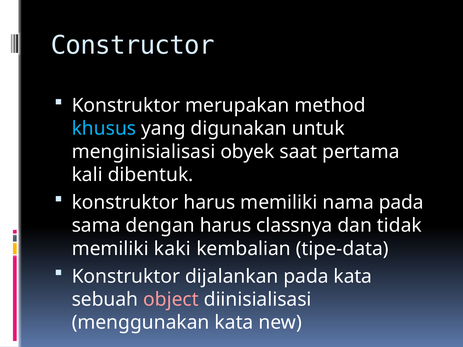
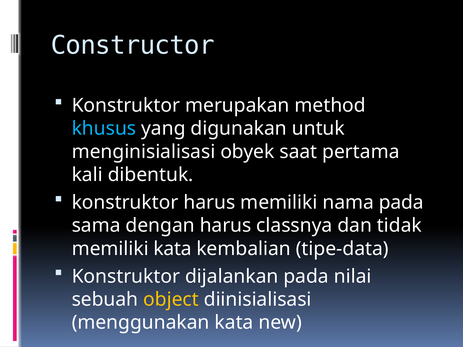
memiliki kaki: kaki -> kata
pada kata: kata -> nilai
object colour: pink -> yellow
